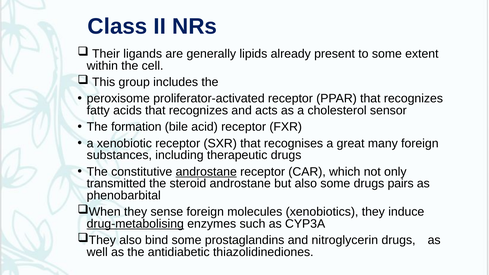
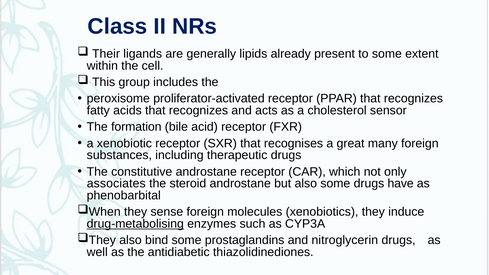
androstane at (206, 172) underline: present -> none
transmitted: transmitted -> associates
pairs: pairs -> have
